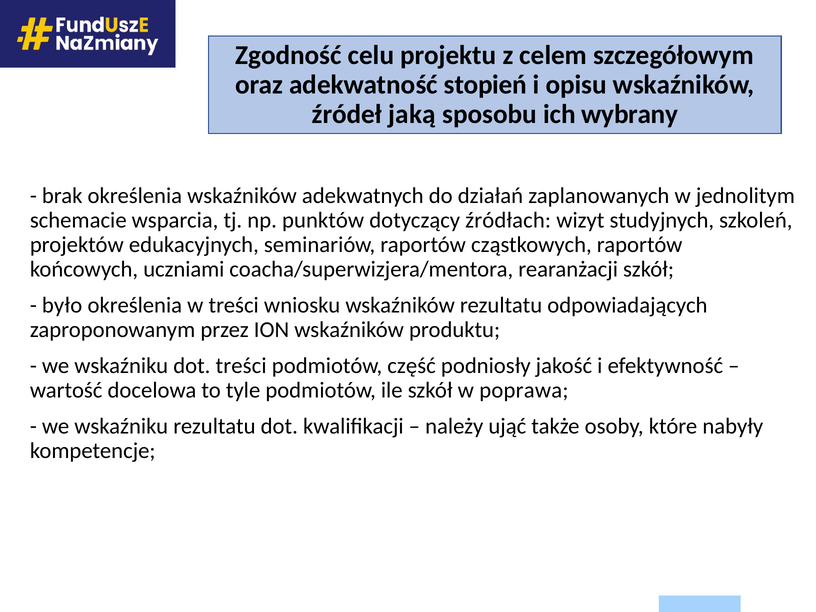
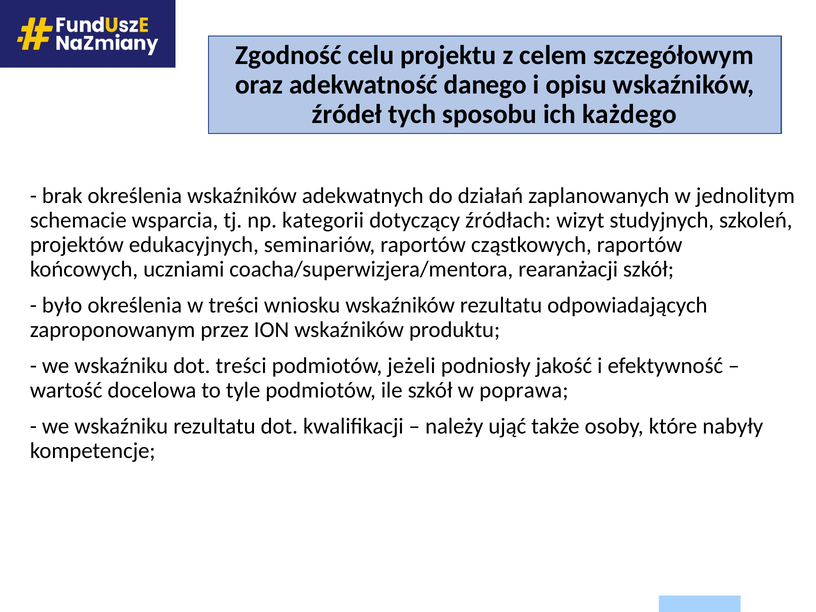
stopień: stopień -> danego
jaką: jaką -> tych
wybrany: wybrany -> każdego
punktów: punktów -> kategorii
część: część -> jeżeli
